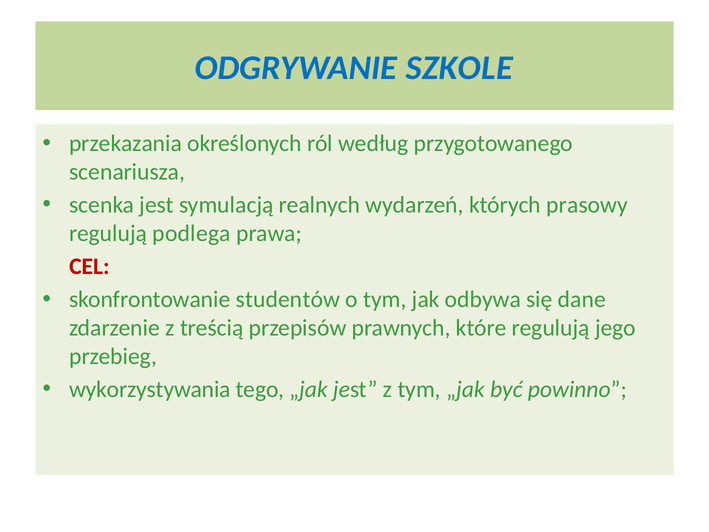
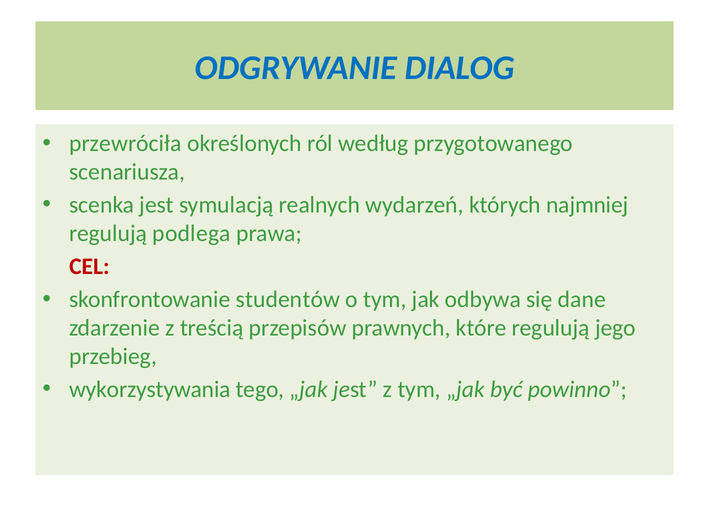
SZKOLE: SZKOLE -> DIALOG
przekazania: przekazania -> przewróciła
prasowy: prasowy -> najmniej
